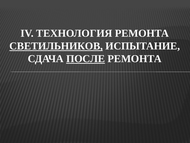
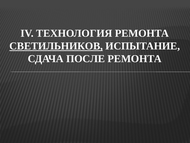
ПОСЛЕ underline: present -> none
